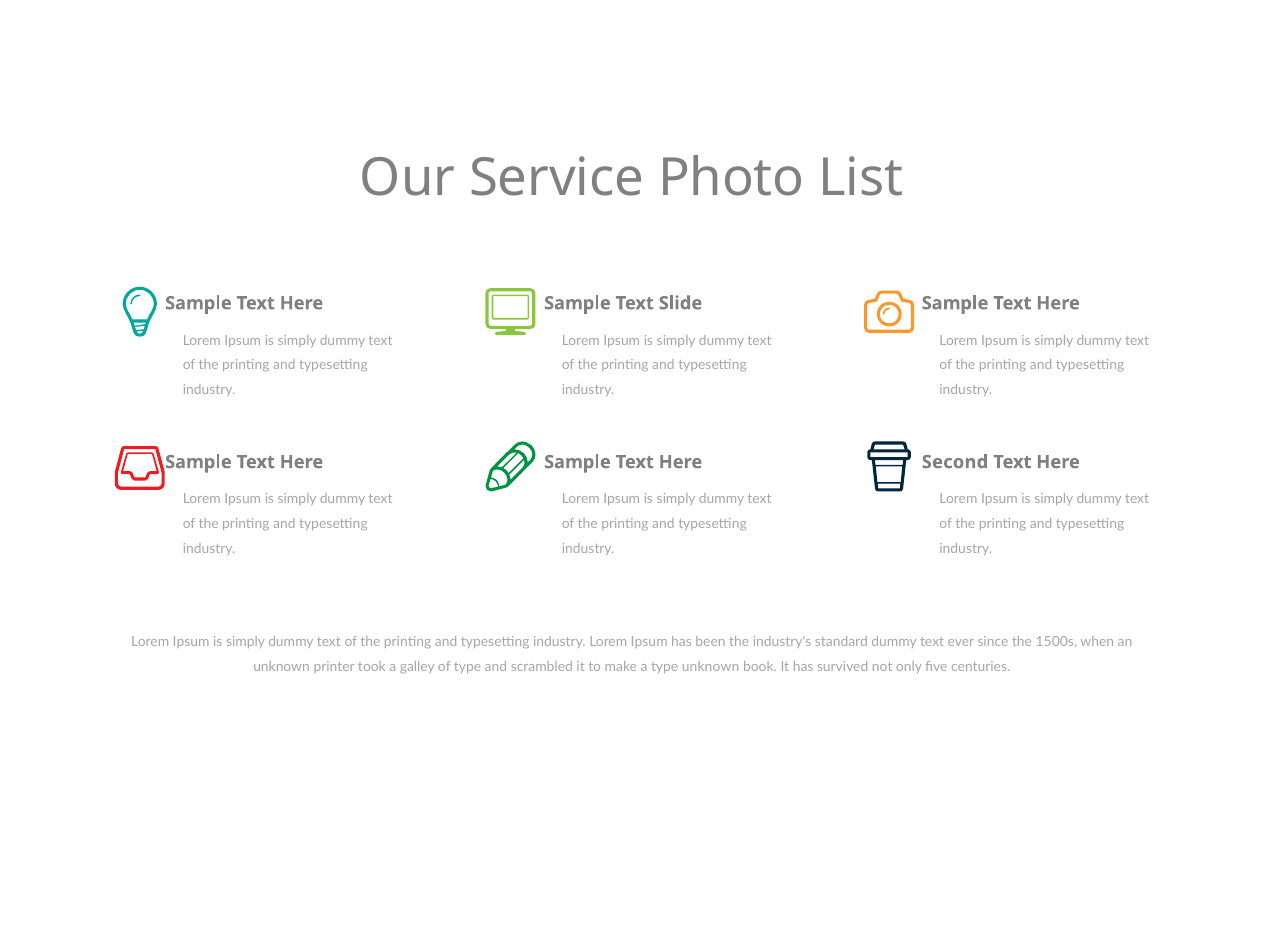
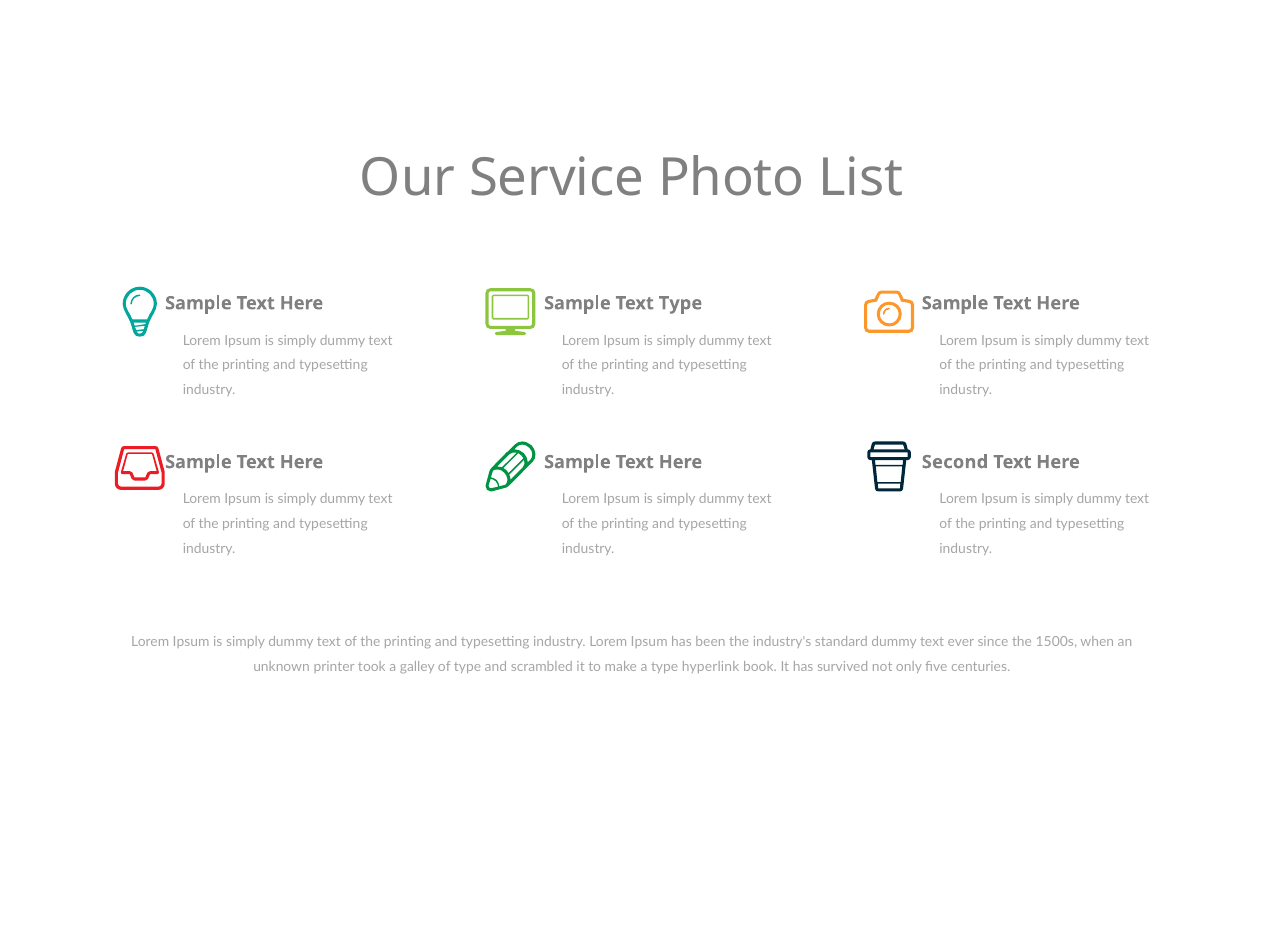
Text Slide: Slide -> Type
type unknown: unknown -> hyperlink
